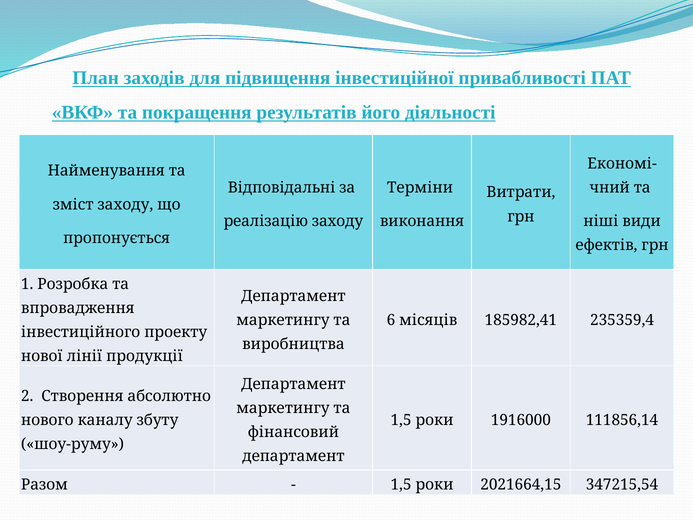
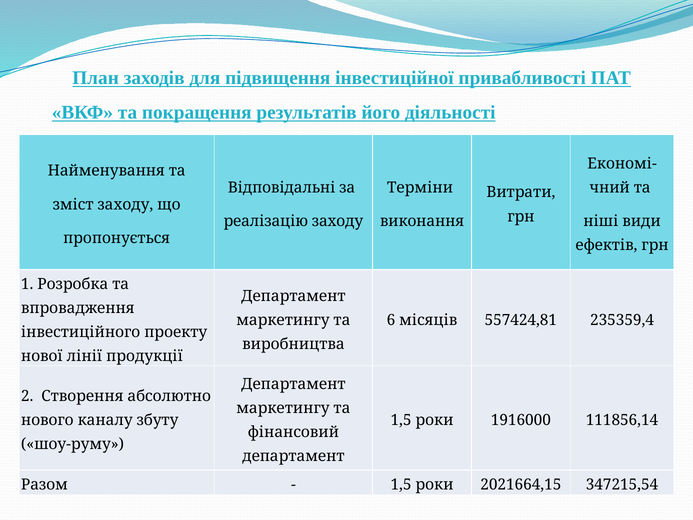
185982,41: 185982,41 -> 557424,81
